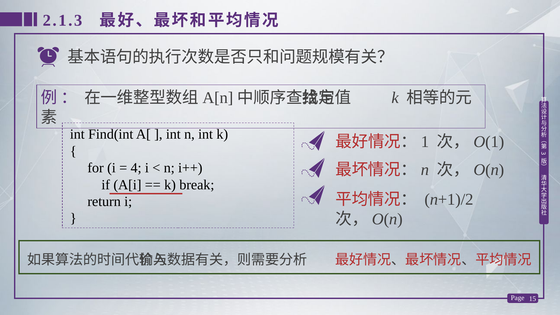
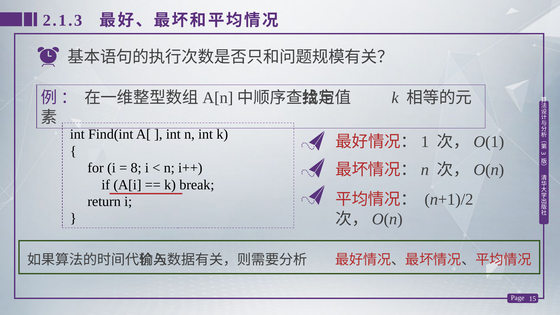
4: 4 -> 8
